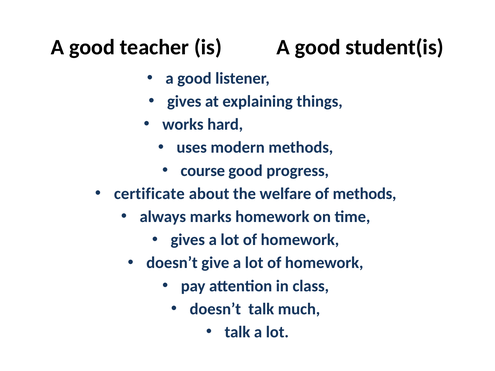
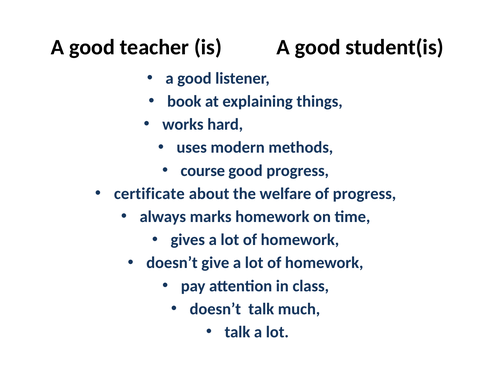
gives at (184, 101): gives -> book
of methods: methods -> progress
